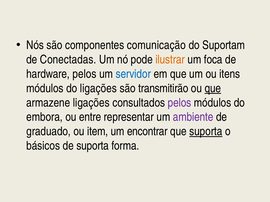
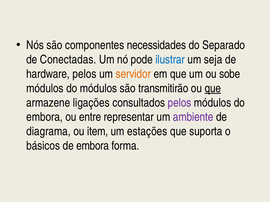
comunicação: comunicação -> necessidades
Suportam: Suportam -> Separado
ilustrar colour: orange -> blue
foca: foca -> seja
servidor colour: blue -> orange
itens: itens -> sobe
do ligações: ligações -> módulos
graduado: graduado -> diagrama
encontrar: encontrar -> estações
suporta at (206, 132) underline: present -> none
de suporta: suporta -> embora
